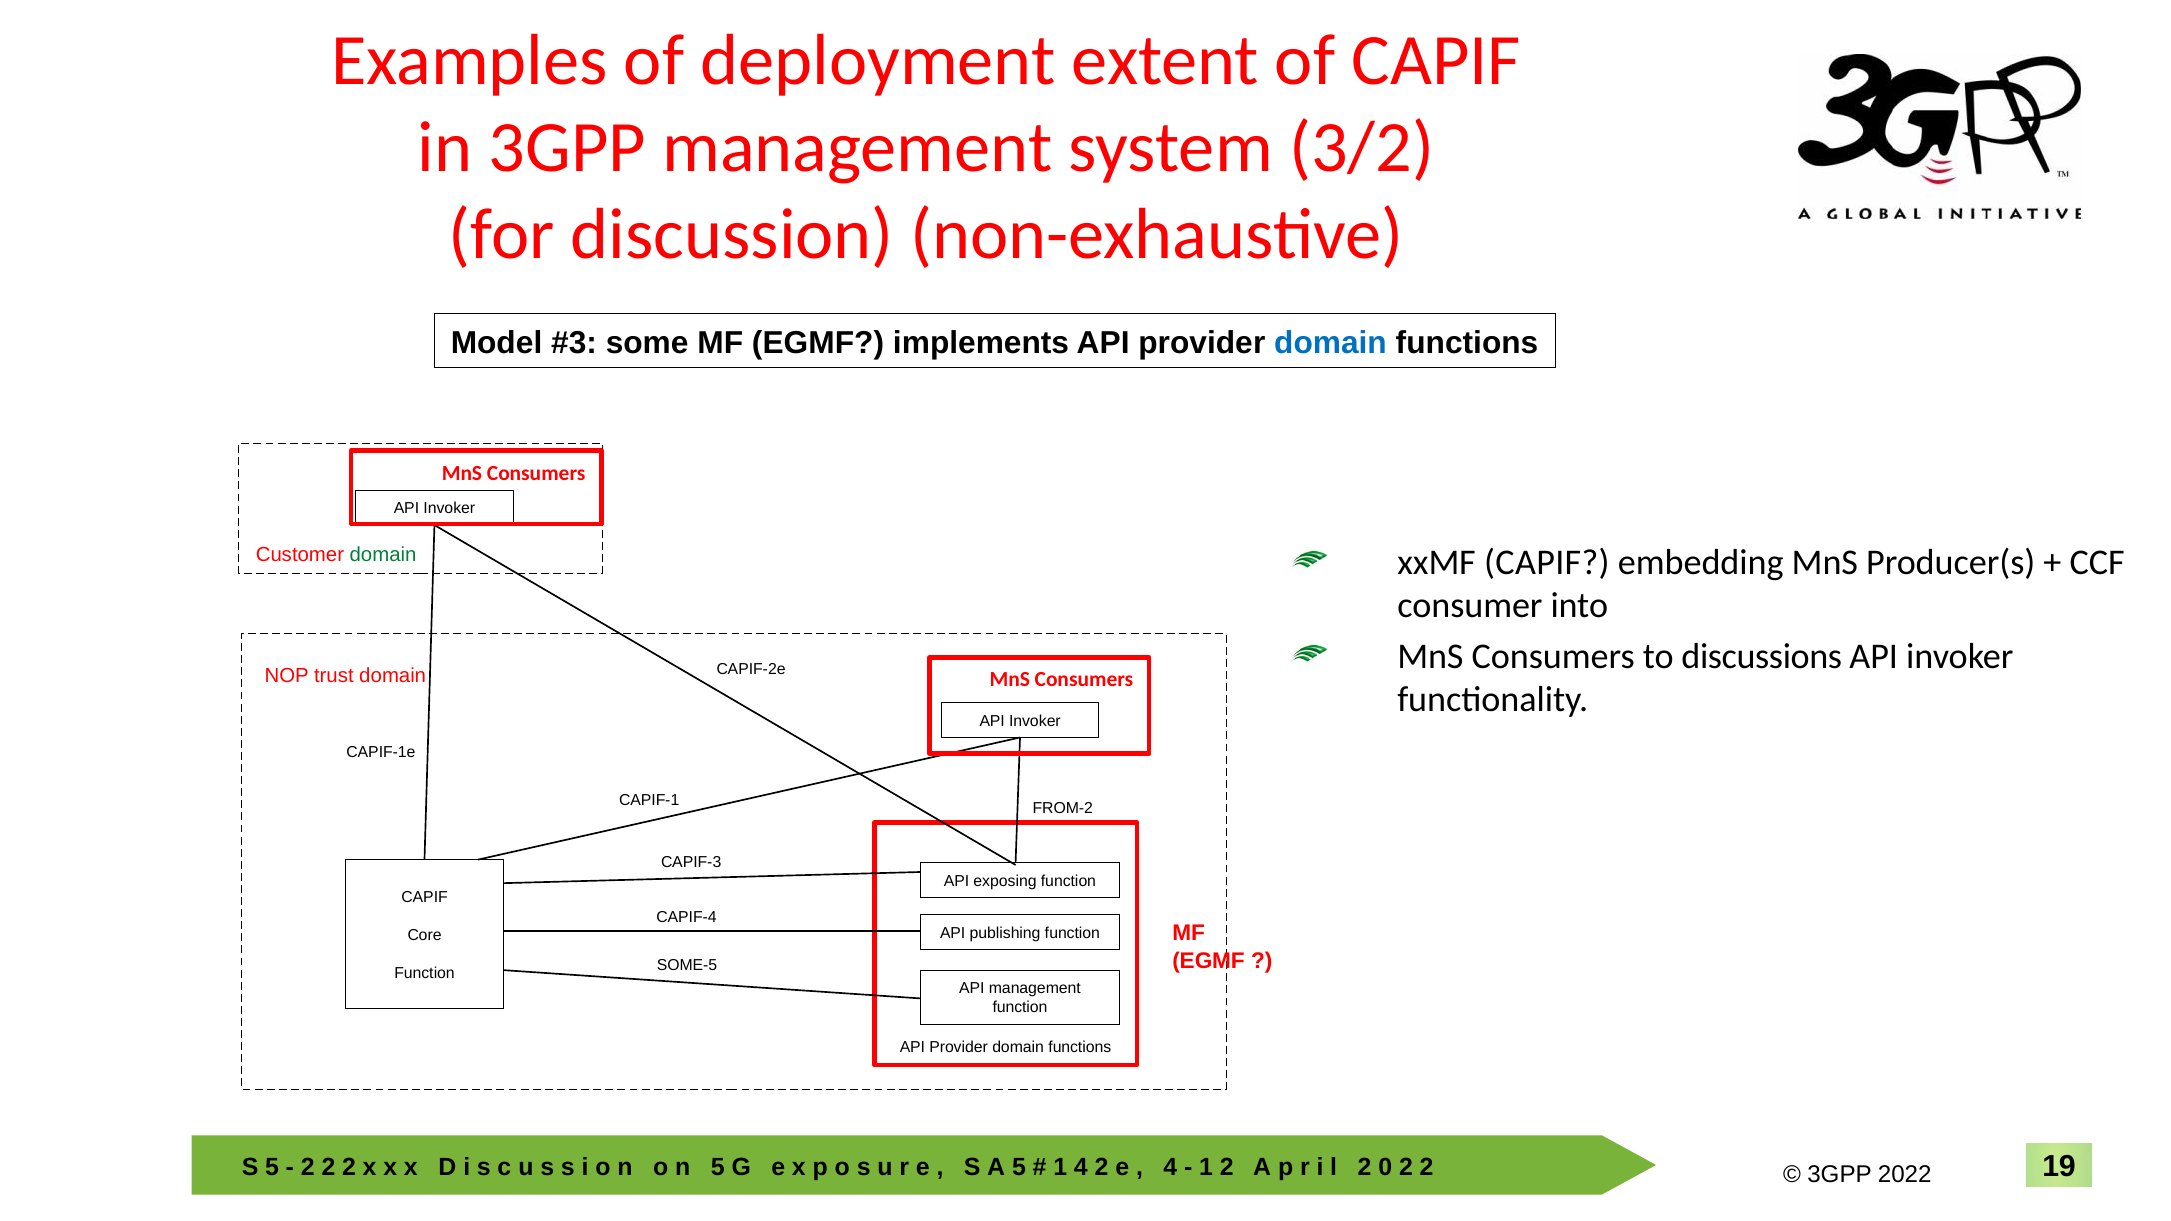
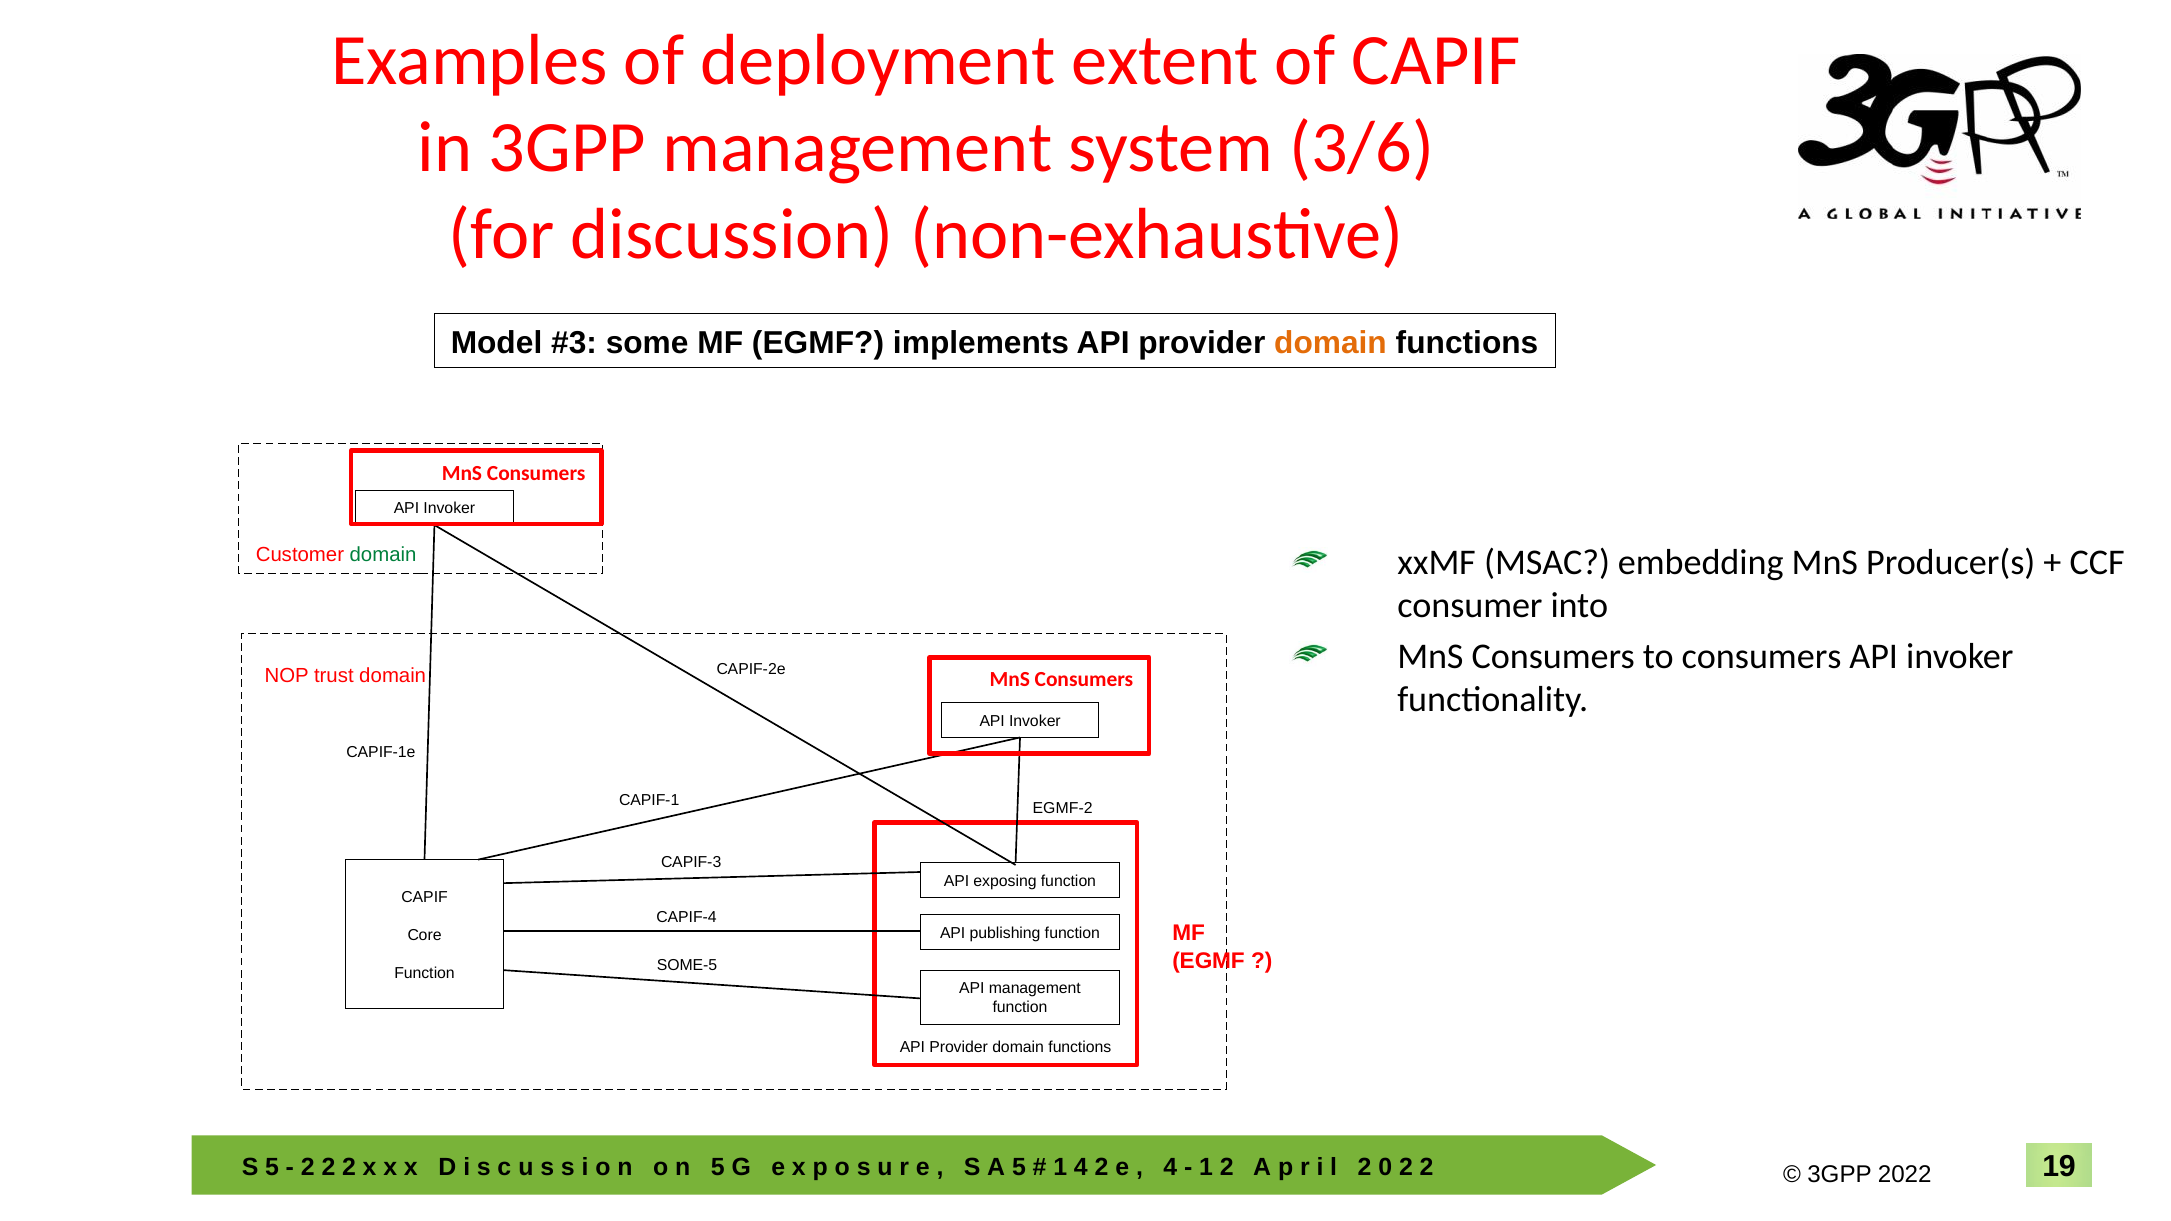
3/2: 3/2 -> 3/6
domain at (1330, 343) colour: blue -> orange
xxMF CAPIF: CAPIF -> MSAC
to discussions: discussions -> consumers
FROM-2: FROM-2 -> EGMF-2
